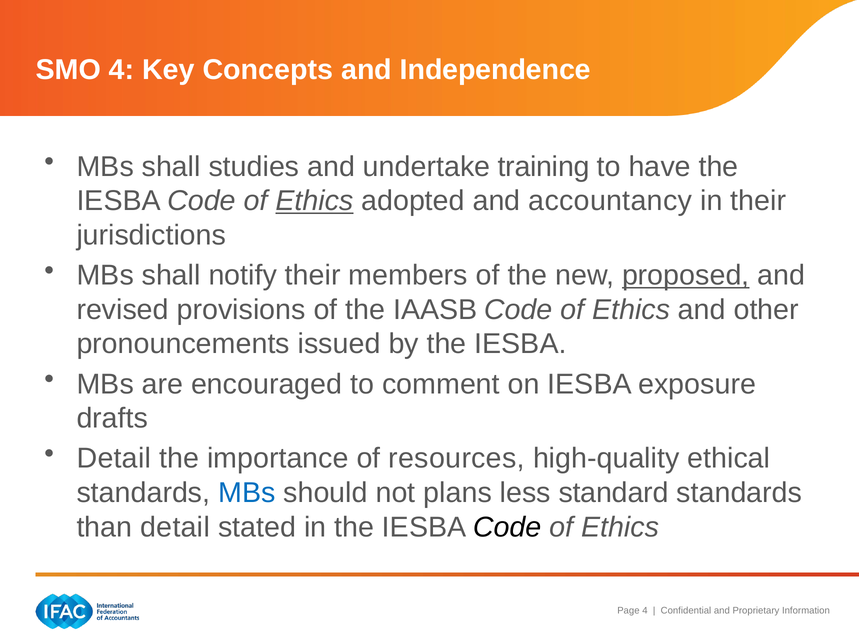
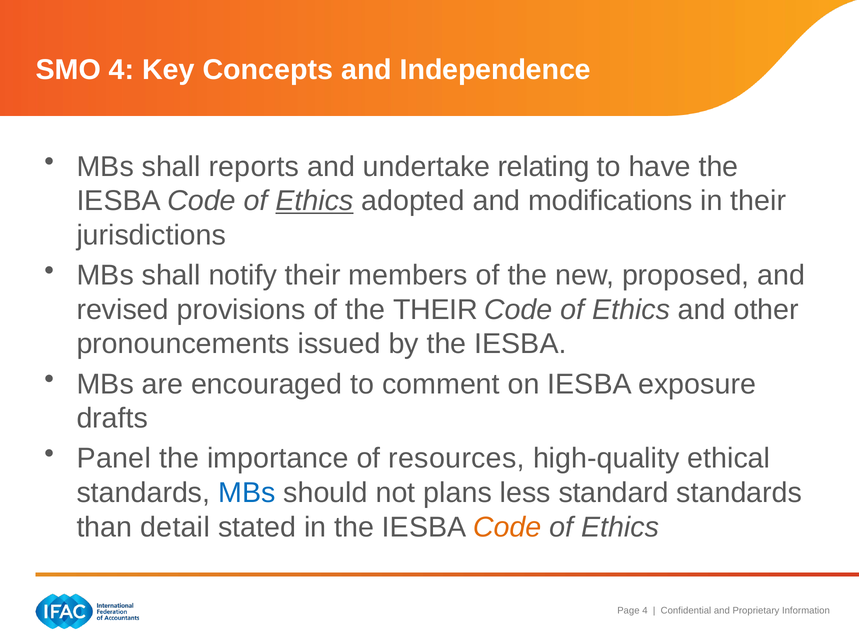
studies: studies -> reports
training: training -> relating
accountancy: accountancy -> modifications
proposed underline: present -> none
the IAASB: IAASB -> THEIR
Detail at (114, 459): Detail -> Panel
Code at (507, 527) colour: black -> orange
